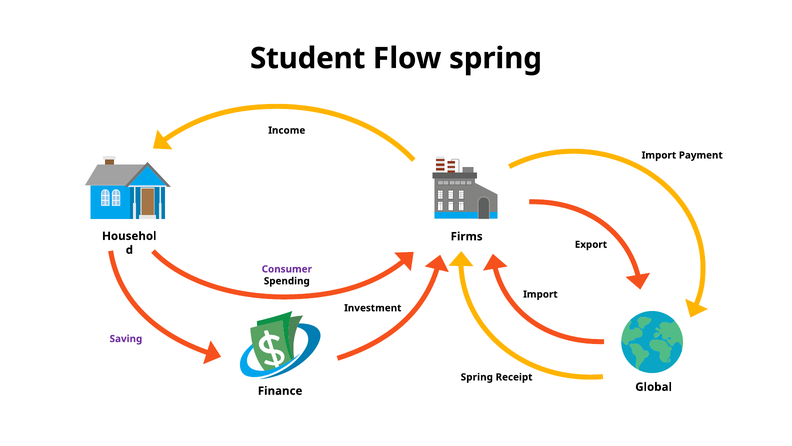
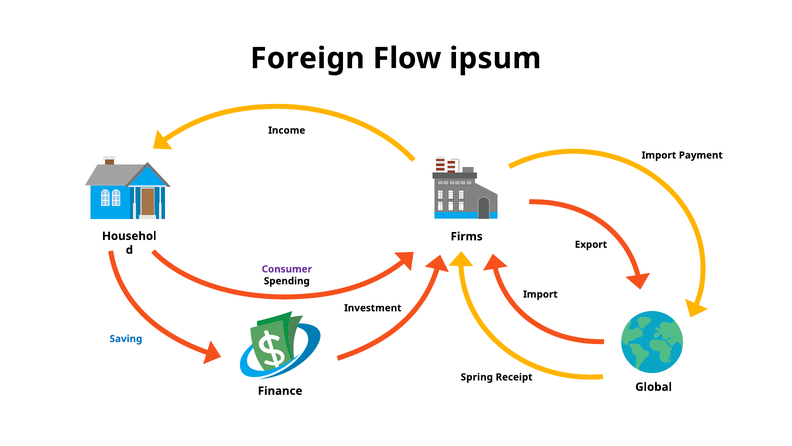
Student: Student -> Foreign
Flow spring: spring -> ipsum
Saving colour: purple -> blue
